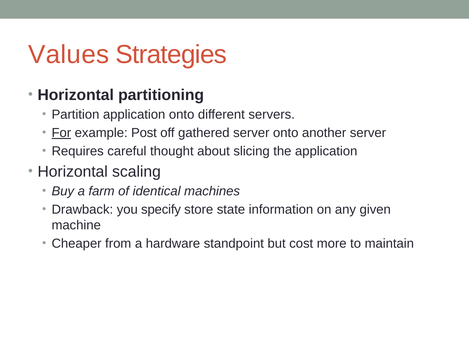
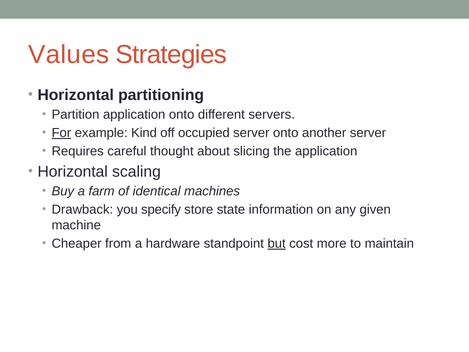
Post: Post -> Kind
gathered: gathered -> occupied
but underline: none -> present
